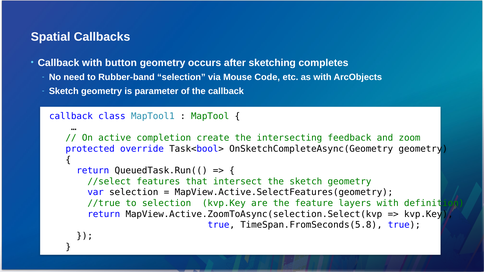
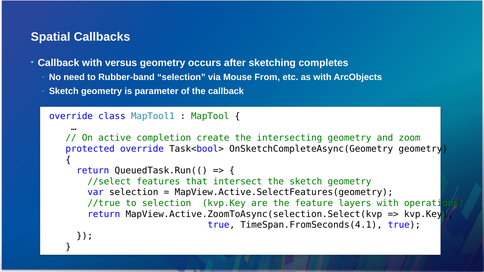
button: button -> versus
Code: Code -> From
callback at (71, 116): callback -> override
intersecting feedback: feedback -> geometry
definition: definition -> operations
TimeSpan.FromSeconds(5.8: TimeSpan.FromSeconds(5.8 -> TimeSpan.FromSeconds(4.1
